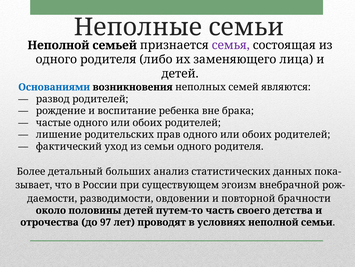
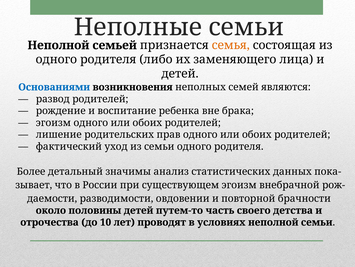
семья colour: purple -> orange
частые at (53, 122): частые -> эгоизм
больших: больших -> значимы
97: 97 -> 10
